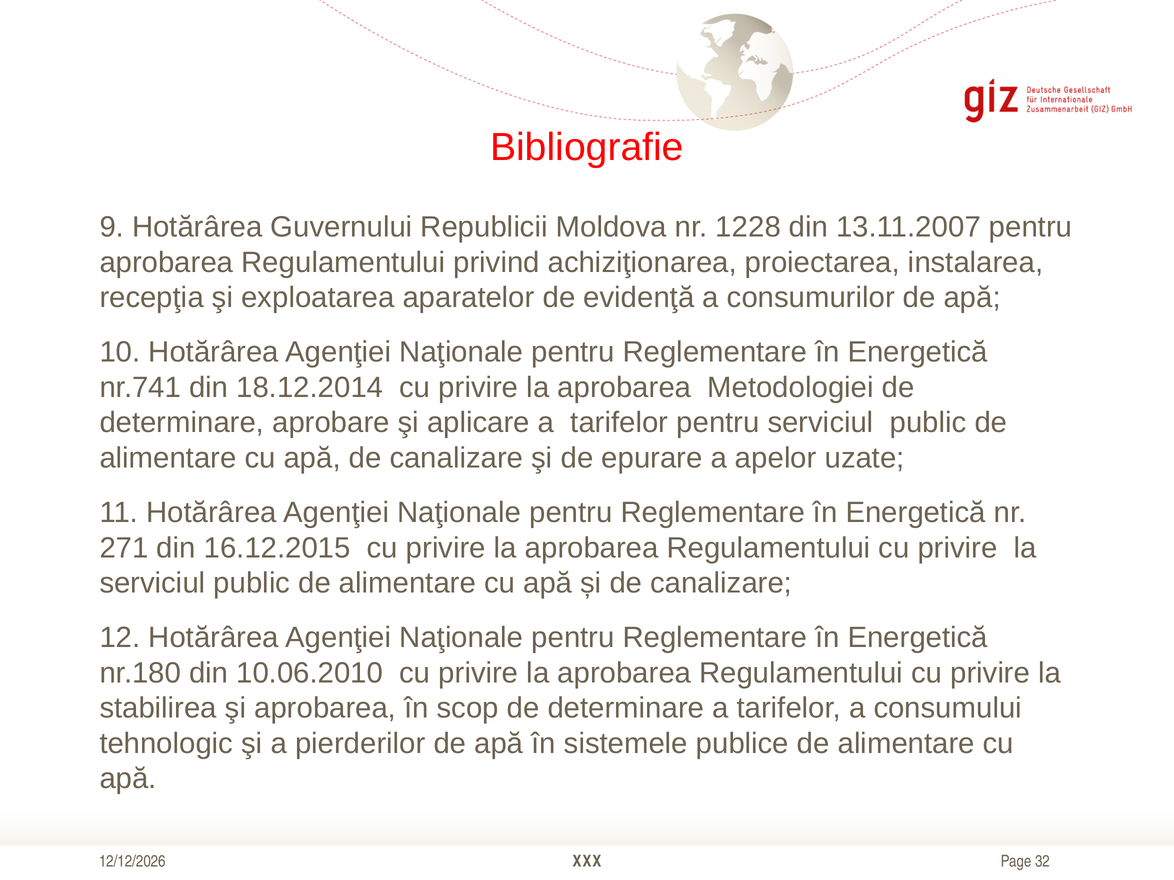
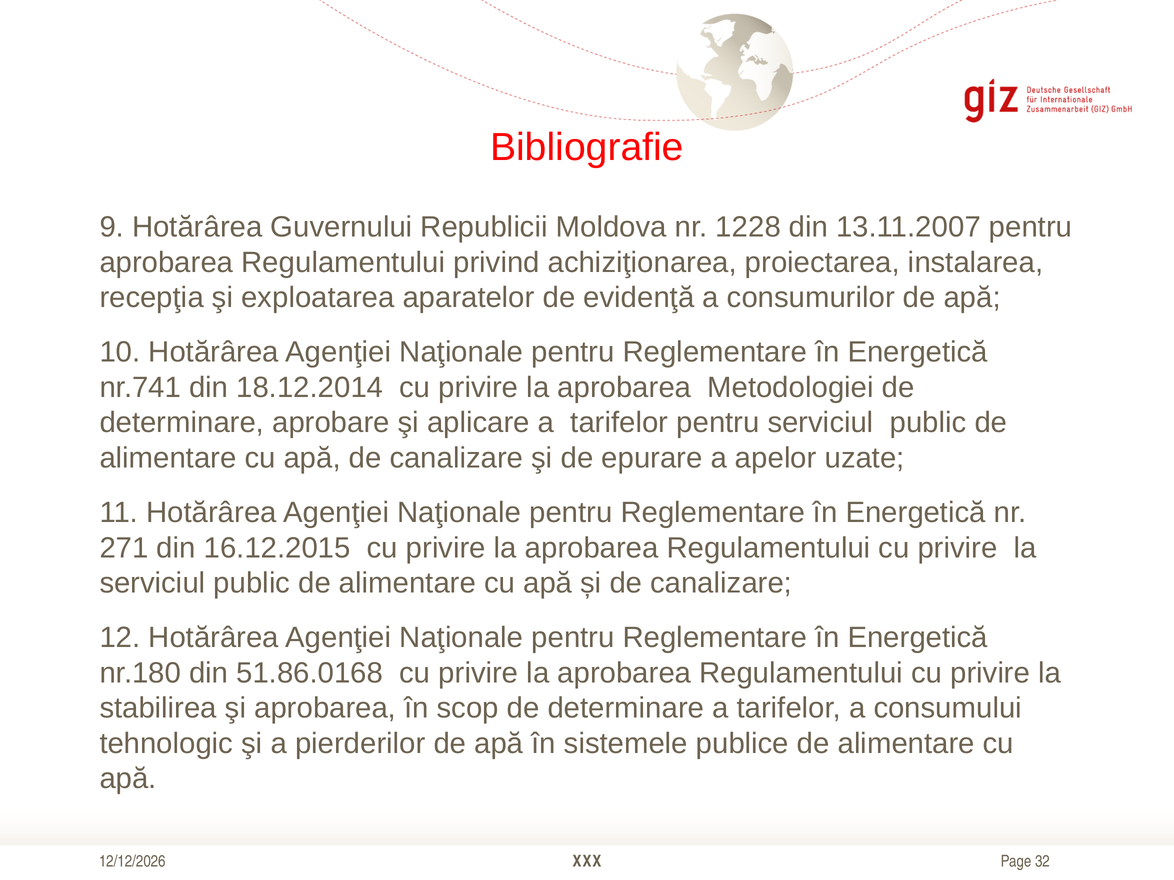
10.06.2010: 10.06.2010 -> 51.86.0168
